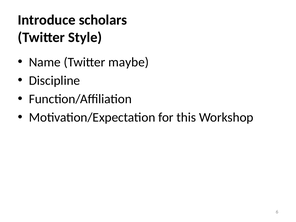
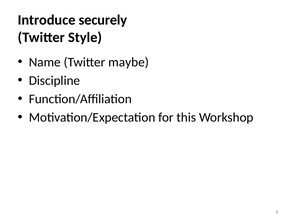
scholars: scholars -> securely
